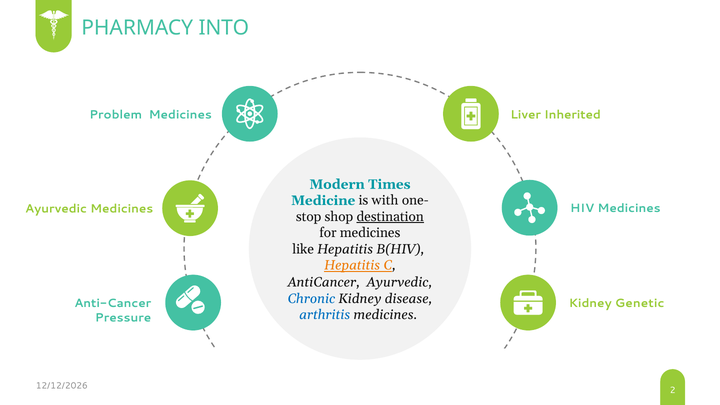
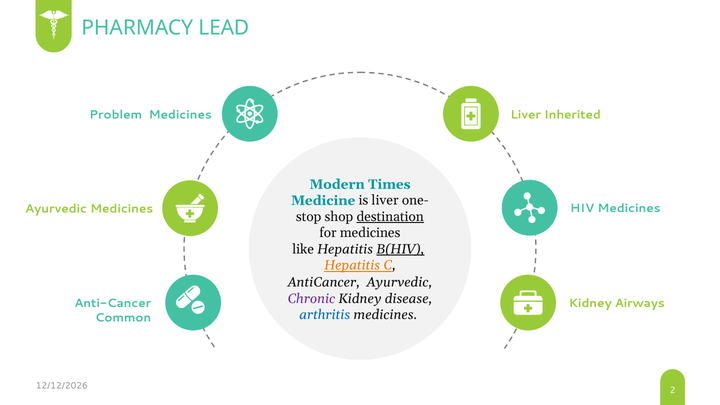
INTO: INTO -> LEAD
is with: with -> liver
B(HIV underline: none -> present
Chronic colour: blue -> purple
Genetic: Genetic -> Airways
Pressure: Pressure -> Common
